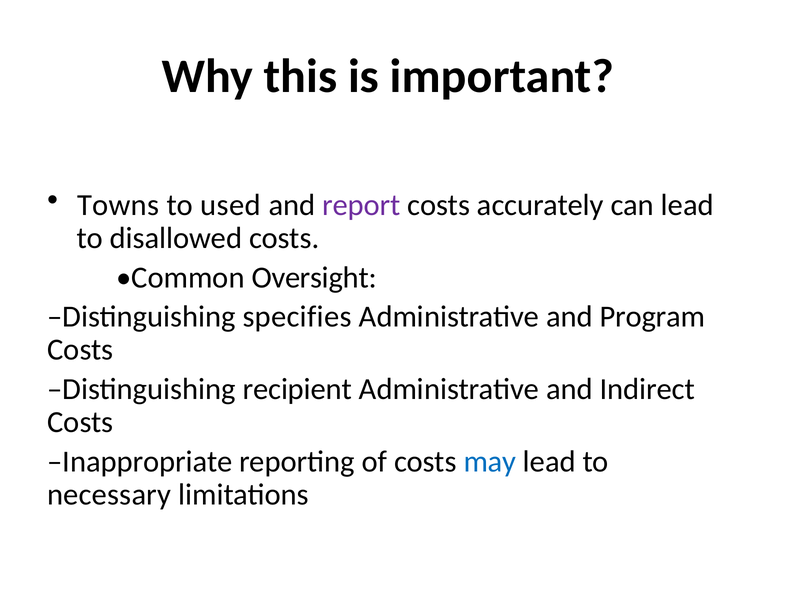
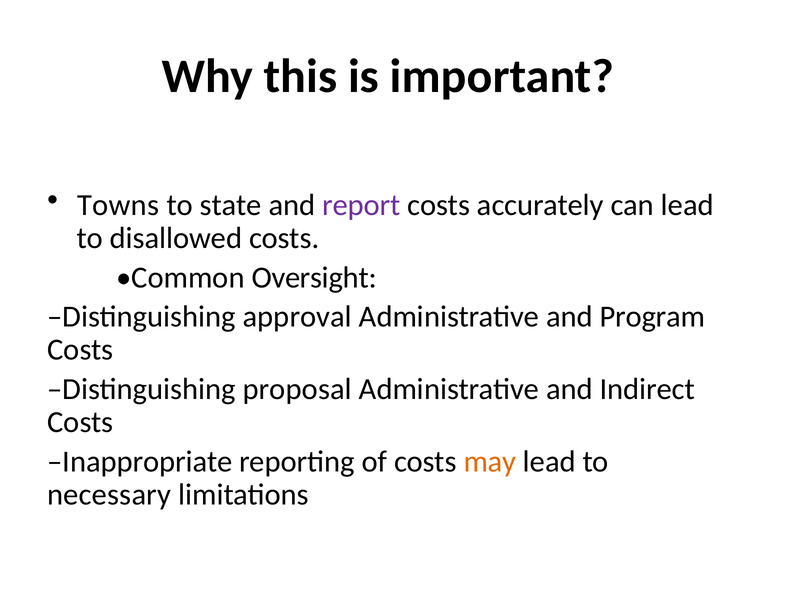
used: used -> state
specifies: specifies -> approval
recipient: recipient -> proposal
may colour: blue -> orange
